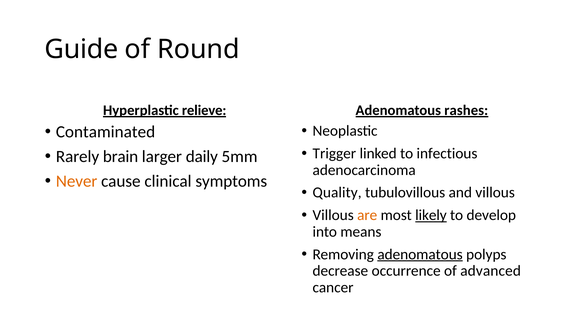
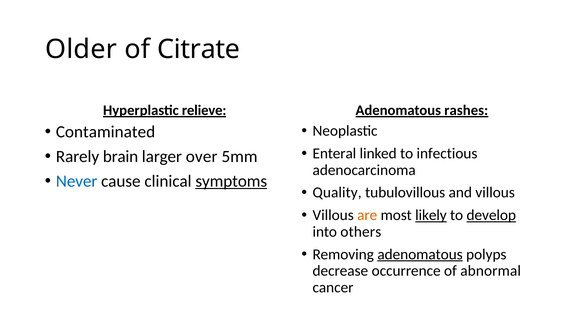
Guide: Guide -> Older
Round: Round -> Citrate
Trigger: Trigger -> Enteral
daily: daily -> over
Never colour: orange -> blue
symptoms underline: none -> present
develop underline: none -> present
means: means -> others
advanced: advanced -> abnormal
